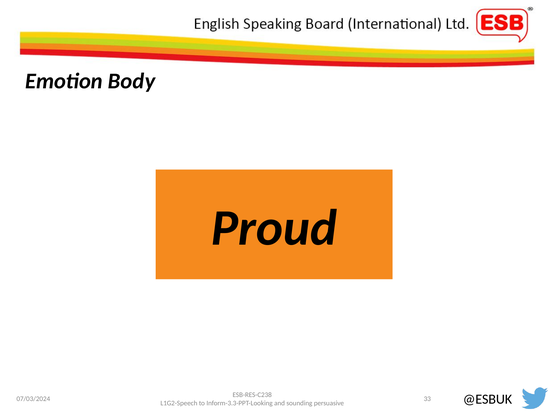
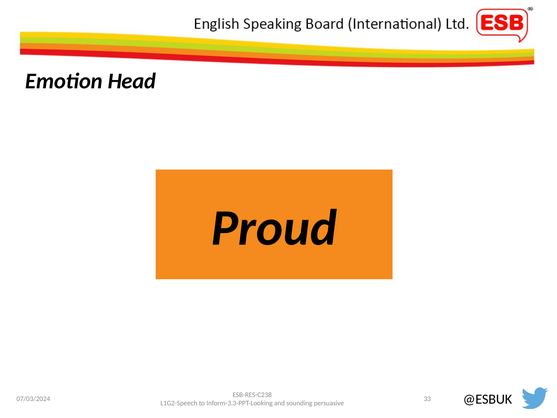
Body: Body -> Head
